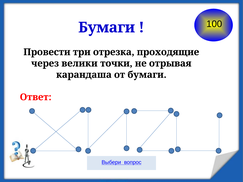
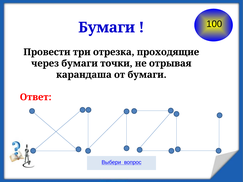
через велики: велики -> бумаги
